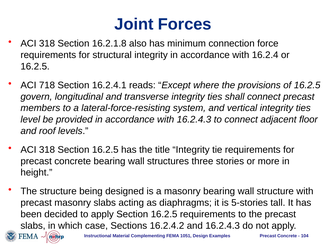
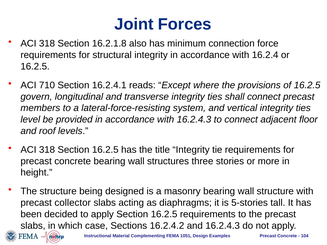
718: 718 -> 710
precast masonry: masonry -> collector
